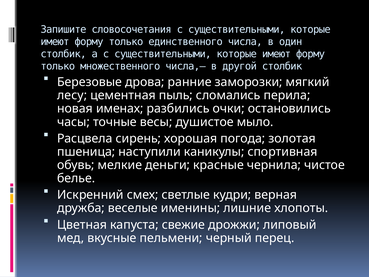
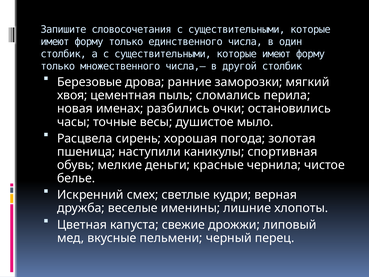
лесу: лесу -> хвоя
